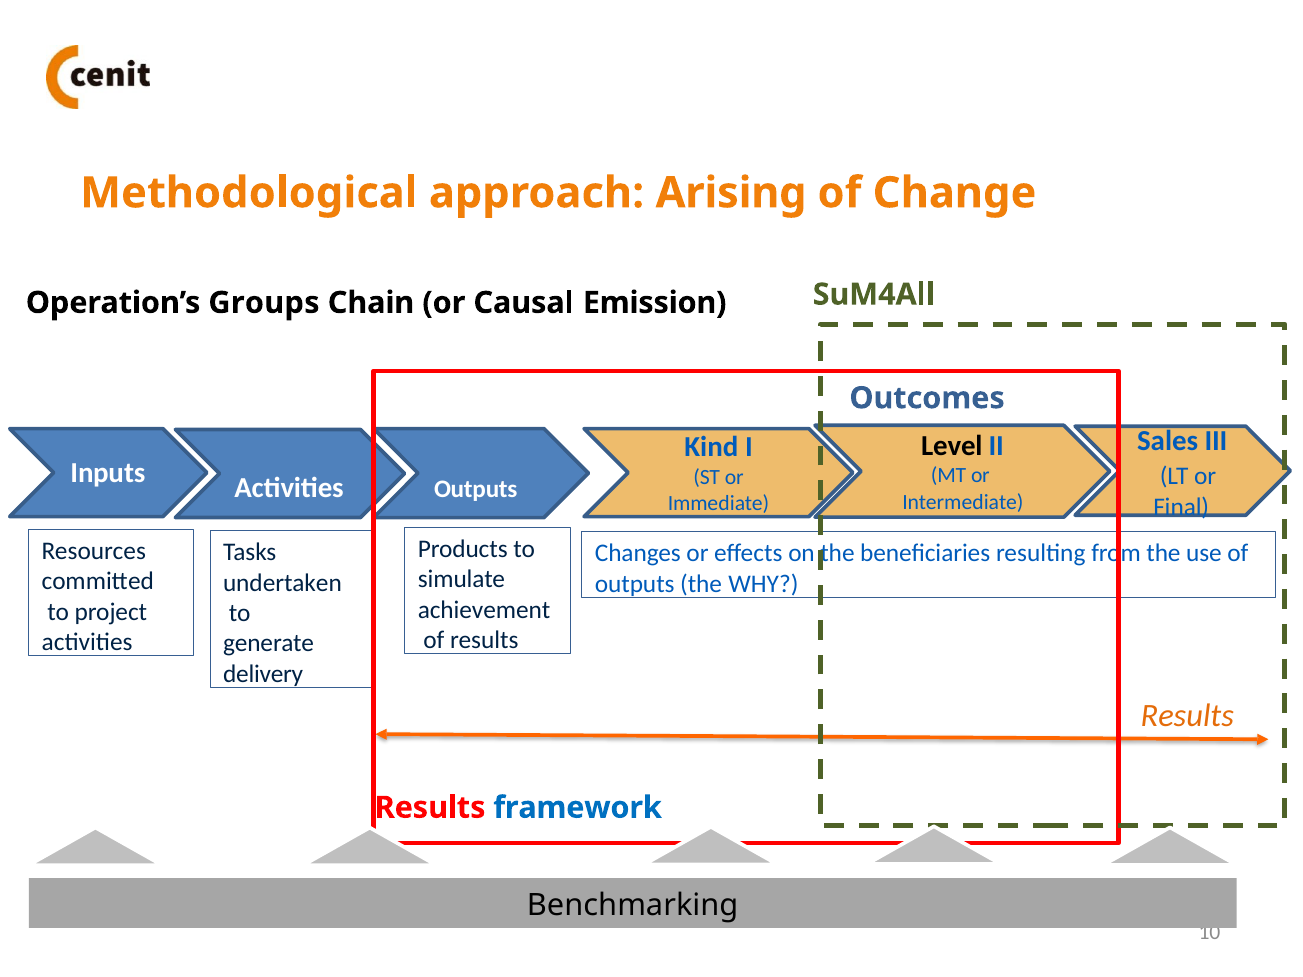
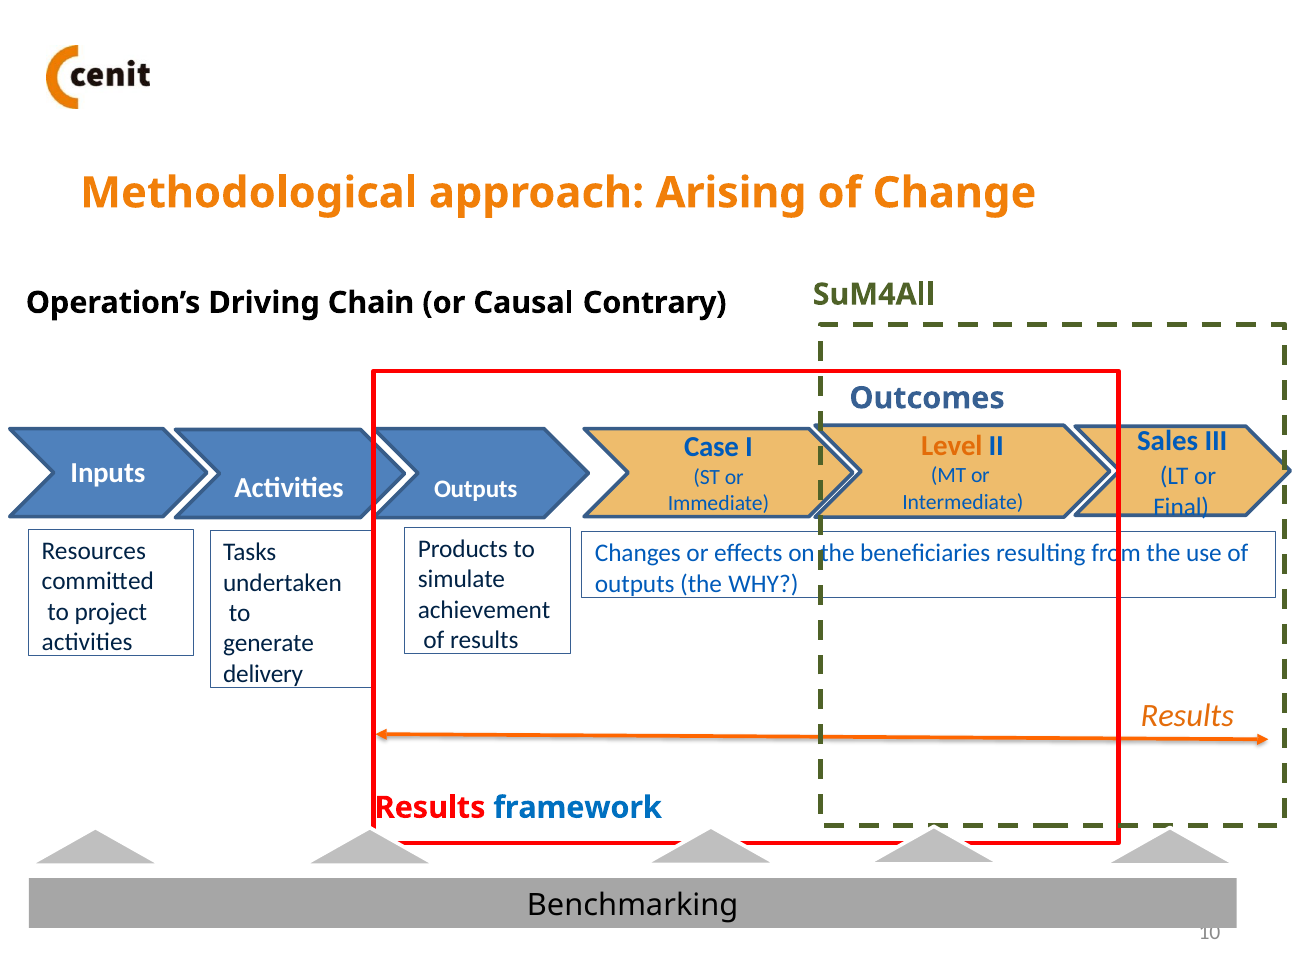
Groups: Groups -> Driving
Emission: Emission -> Contrary
Level colour: black -> orange
Kind: Kind -> Case
